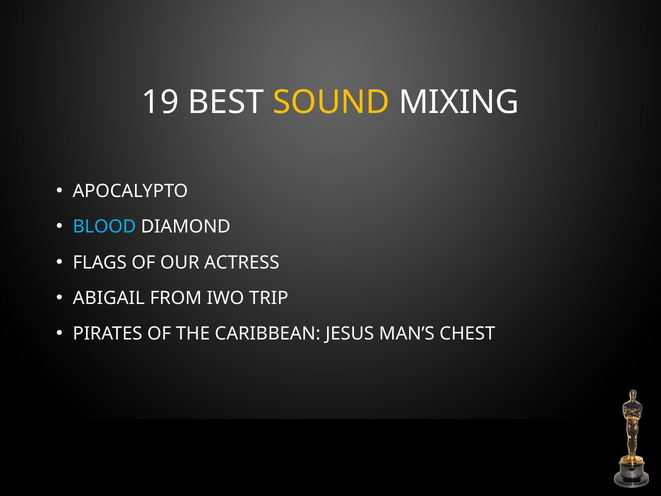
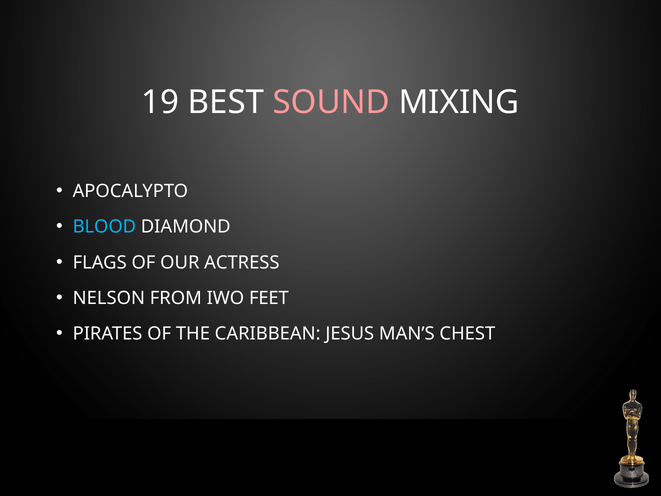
SOUND colour: yellow -> pink
ABIGAIL: ABIGAIL -> NELSON
TRIP: TRIP -> FEET
